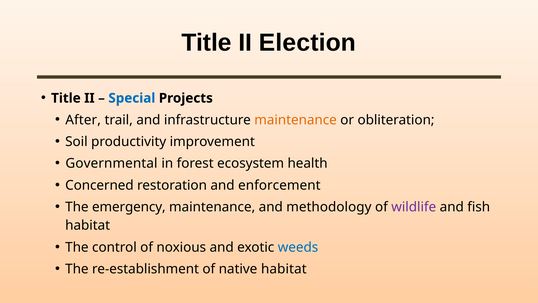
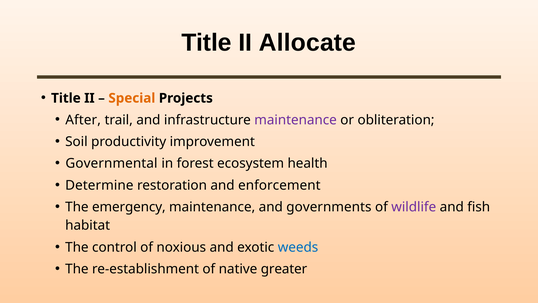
Election: Election -> Allocate
Special colour: blue -> orange
maintenance at (296, 120) colour: orange -> purple
Concerned: Concerned -> Determine
methodology: methodology -> governments
native habitat: habitat -> greater
